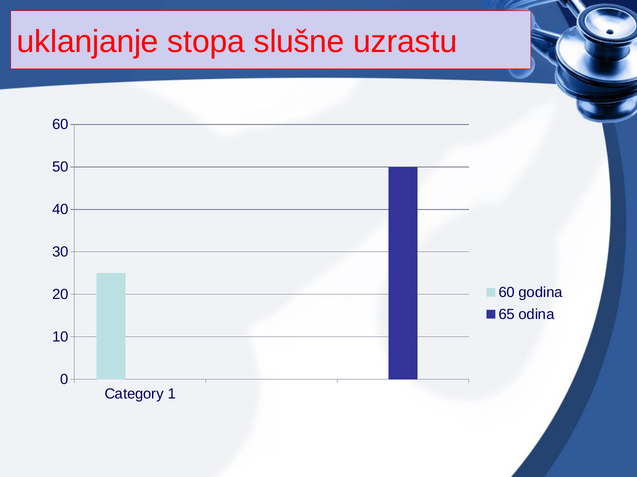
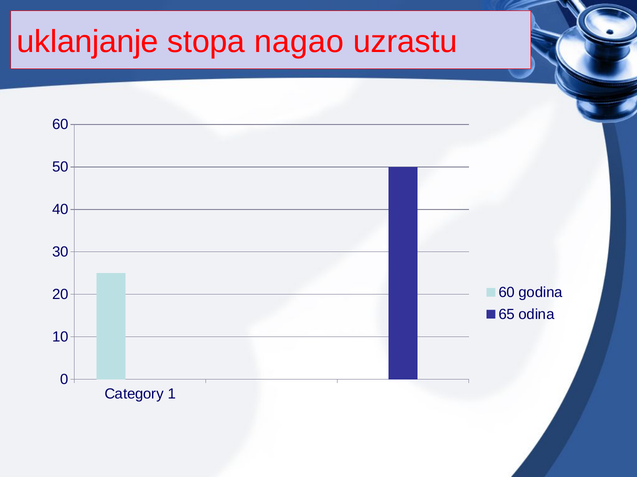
slušne: slušne -> nagao
